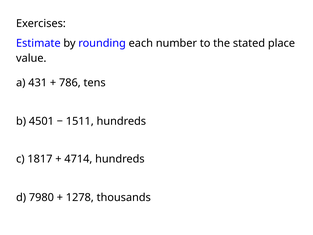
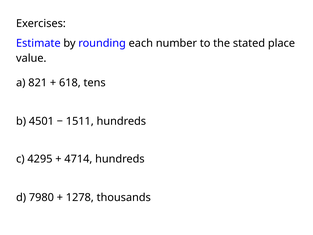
431: 431 -> 821
786: 786 -> 618
1817: 1817 -> 4295
